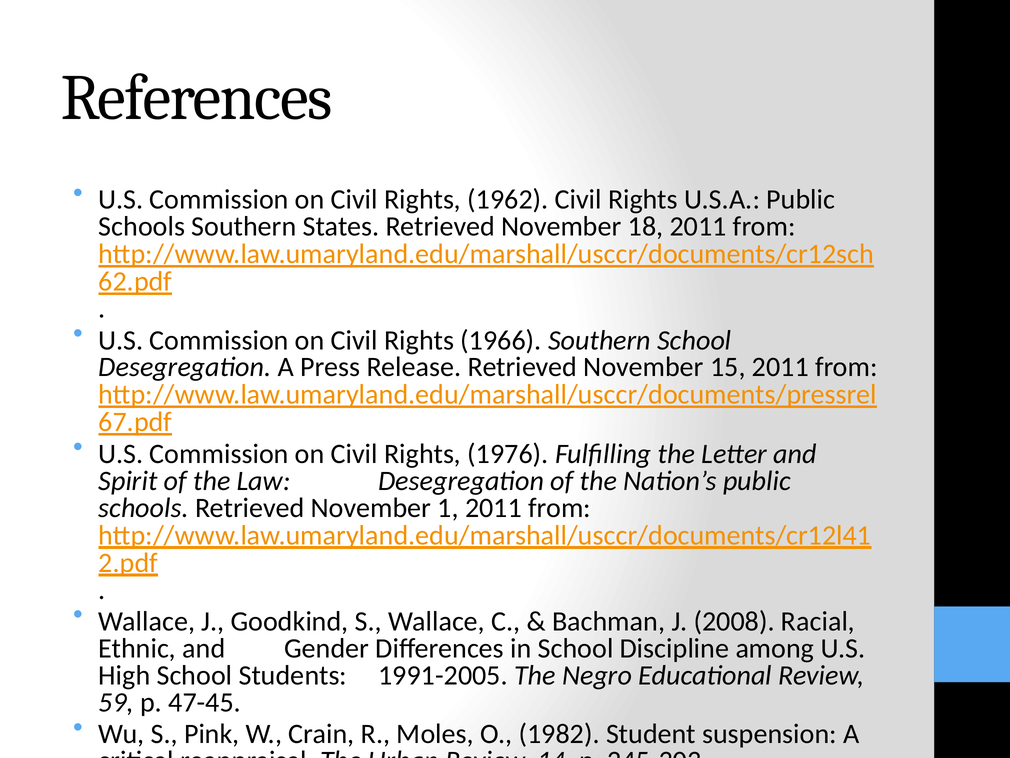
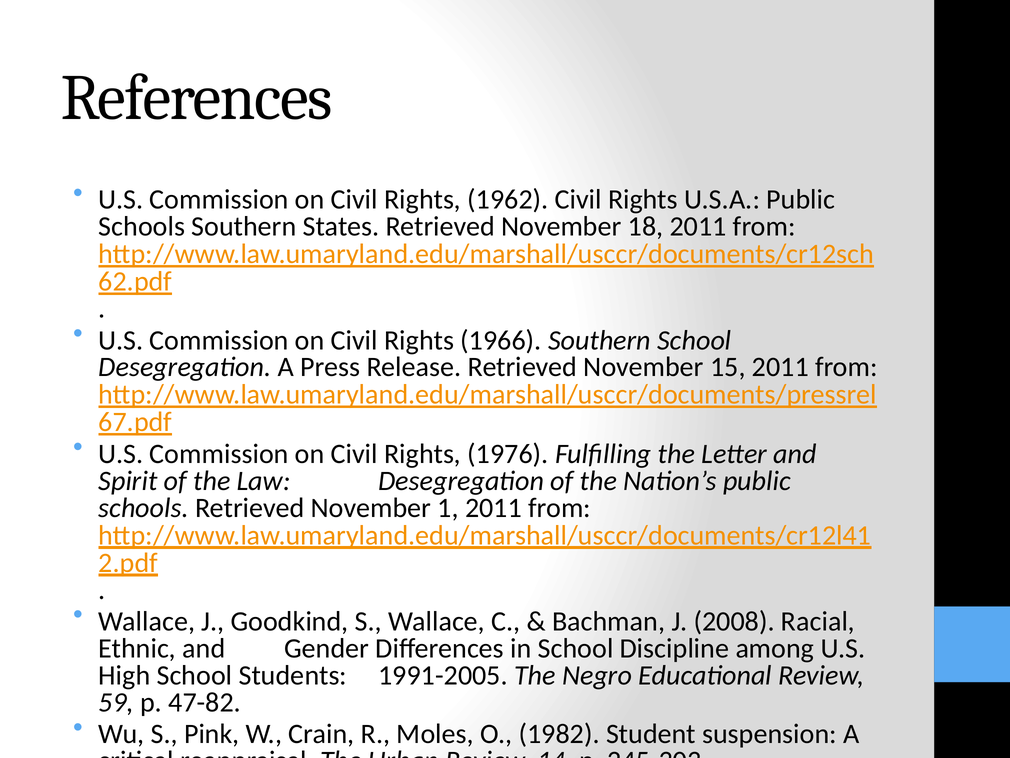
47-45: 47-45 -> 47-82
